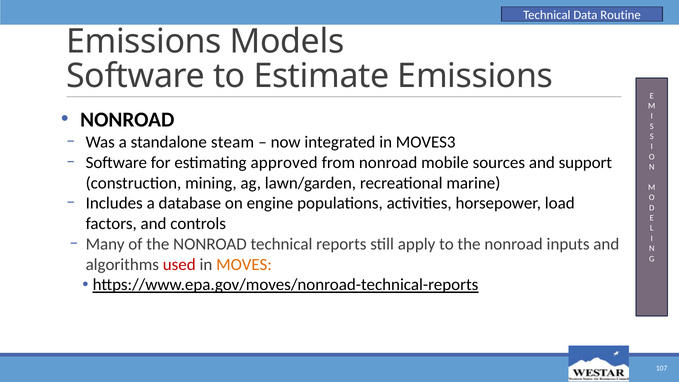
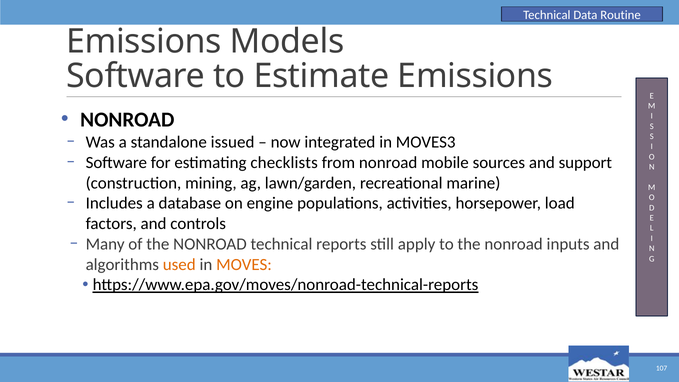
steam: steam -> issued
approved: approved -> checklists
used colour: red -> orange
